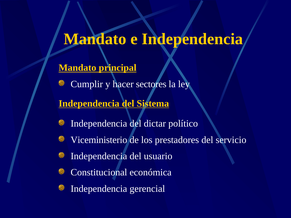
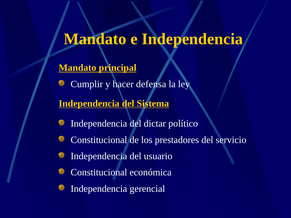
sectores: sectores -> defensa
Viceministerio at (99, 140): Viceministerio -> Constitucional
